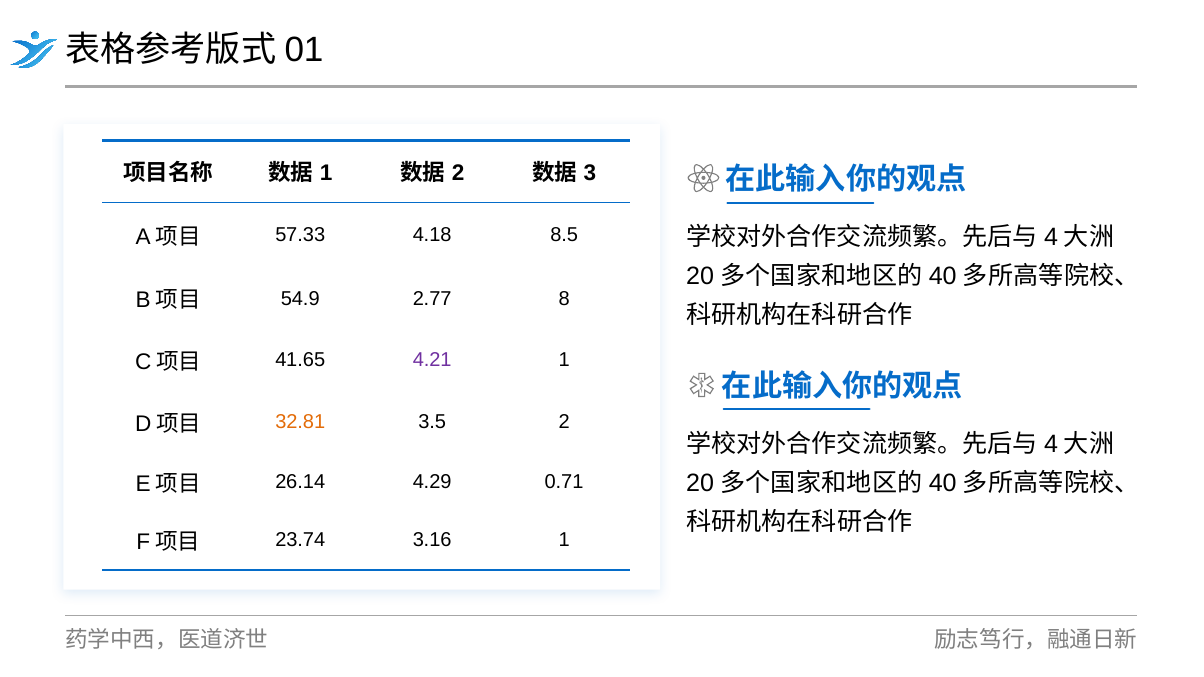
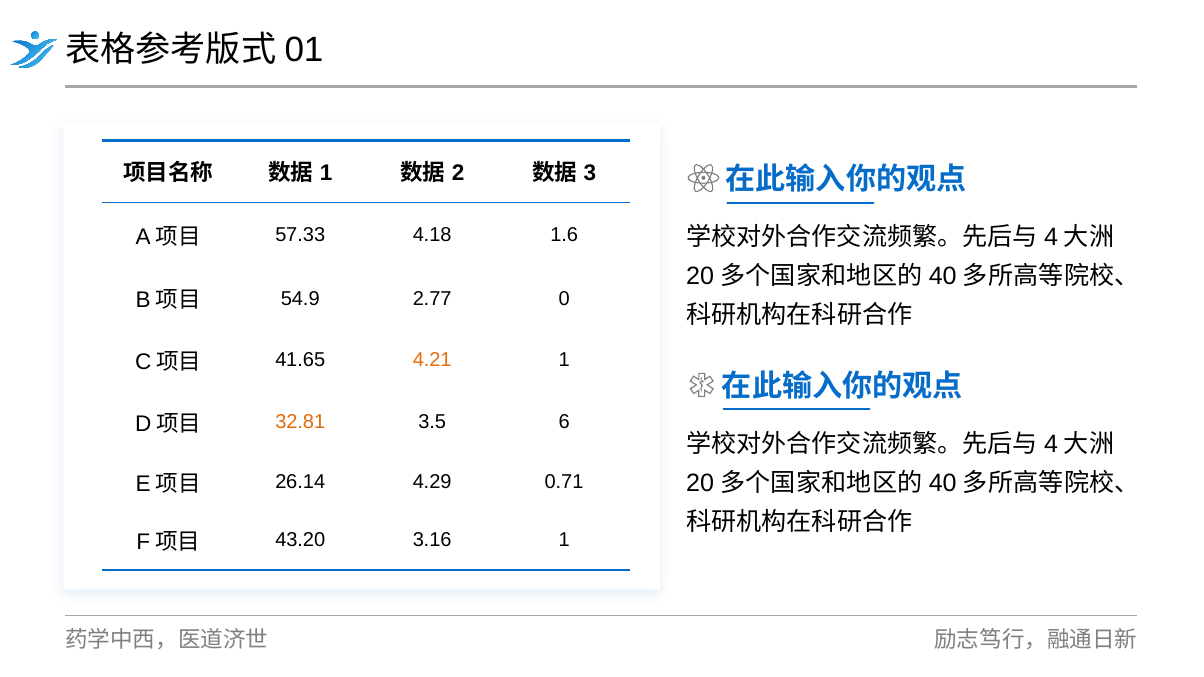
8.5: 8.5 -> 1.6
8: 8 -> 0
4.21 colour: purple -> orange
3.5 2: 2 -> 6
23.74: 23.74 -> 43.20
